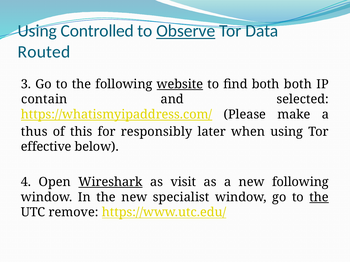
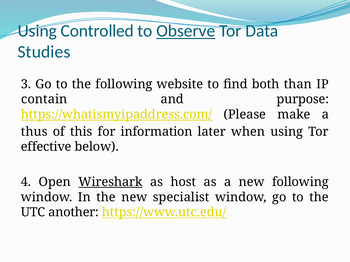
Routed: Routed -> Studies
website underline: present -> none
both both: both -> than
selected: selected -> purpose
responsibly: responsibly -> information
visit: visit -> host
the at (319, 198) underline: present -> none
remove: remove -> another
